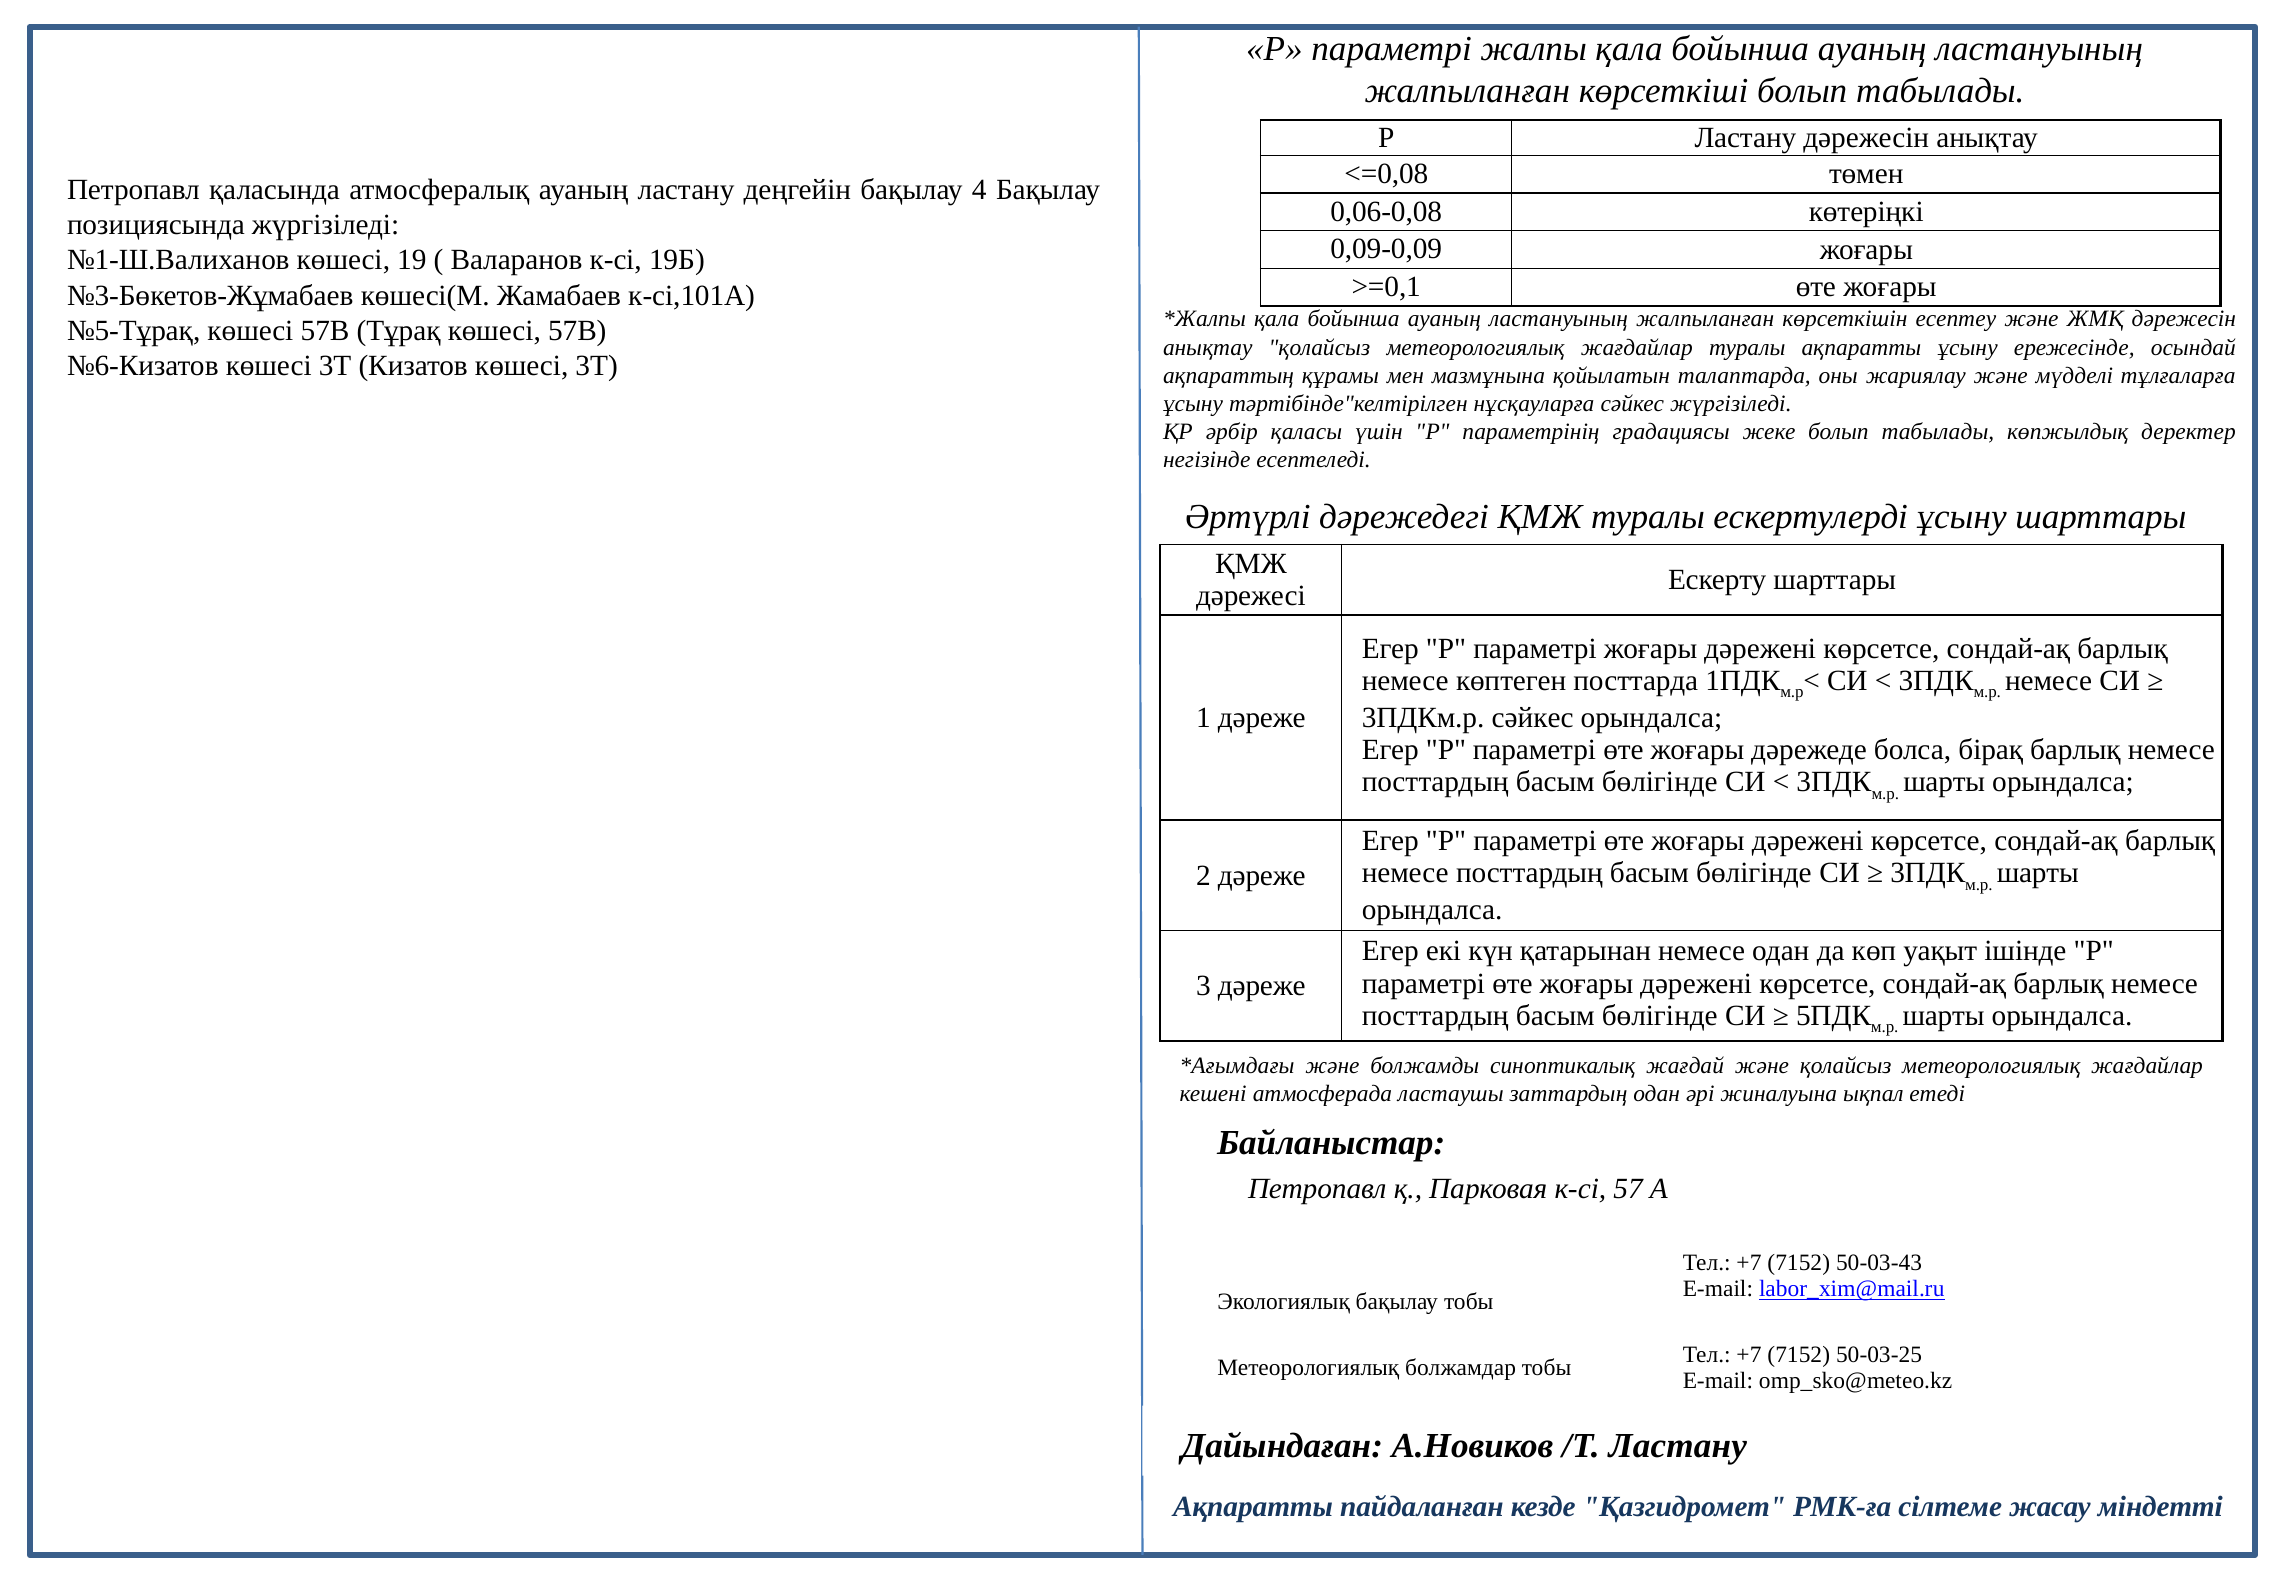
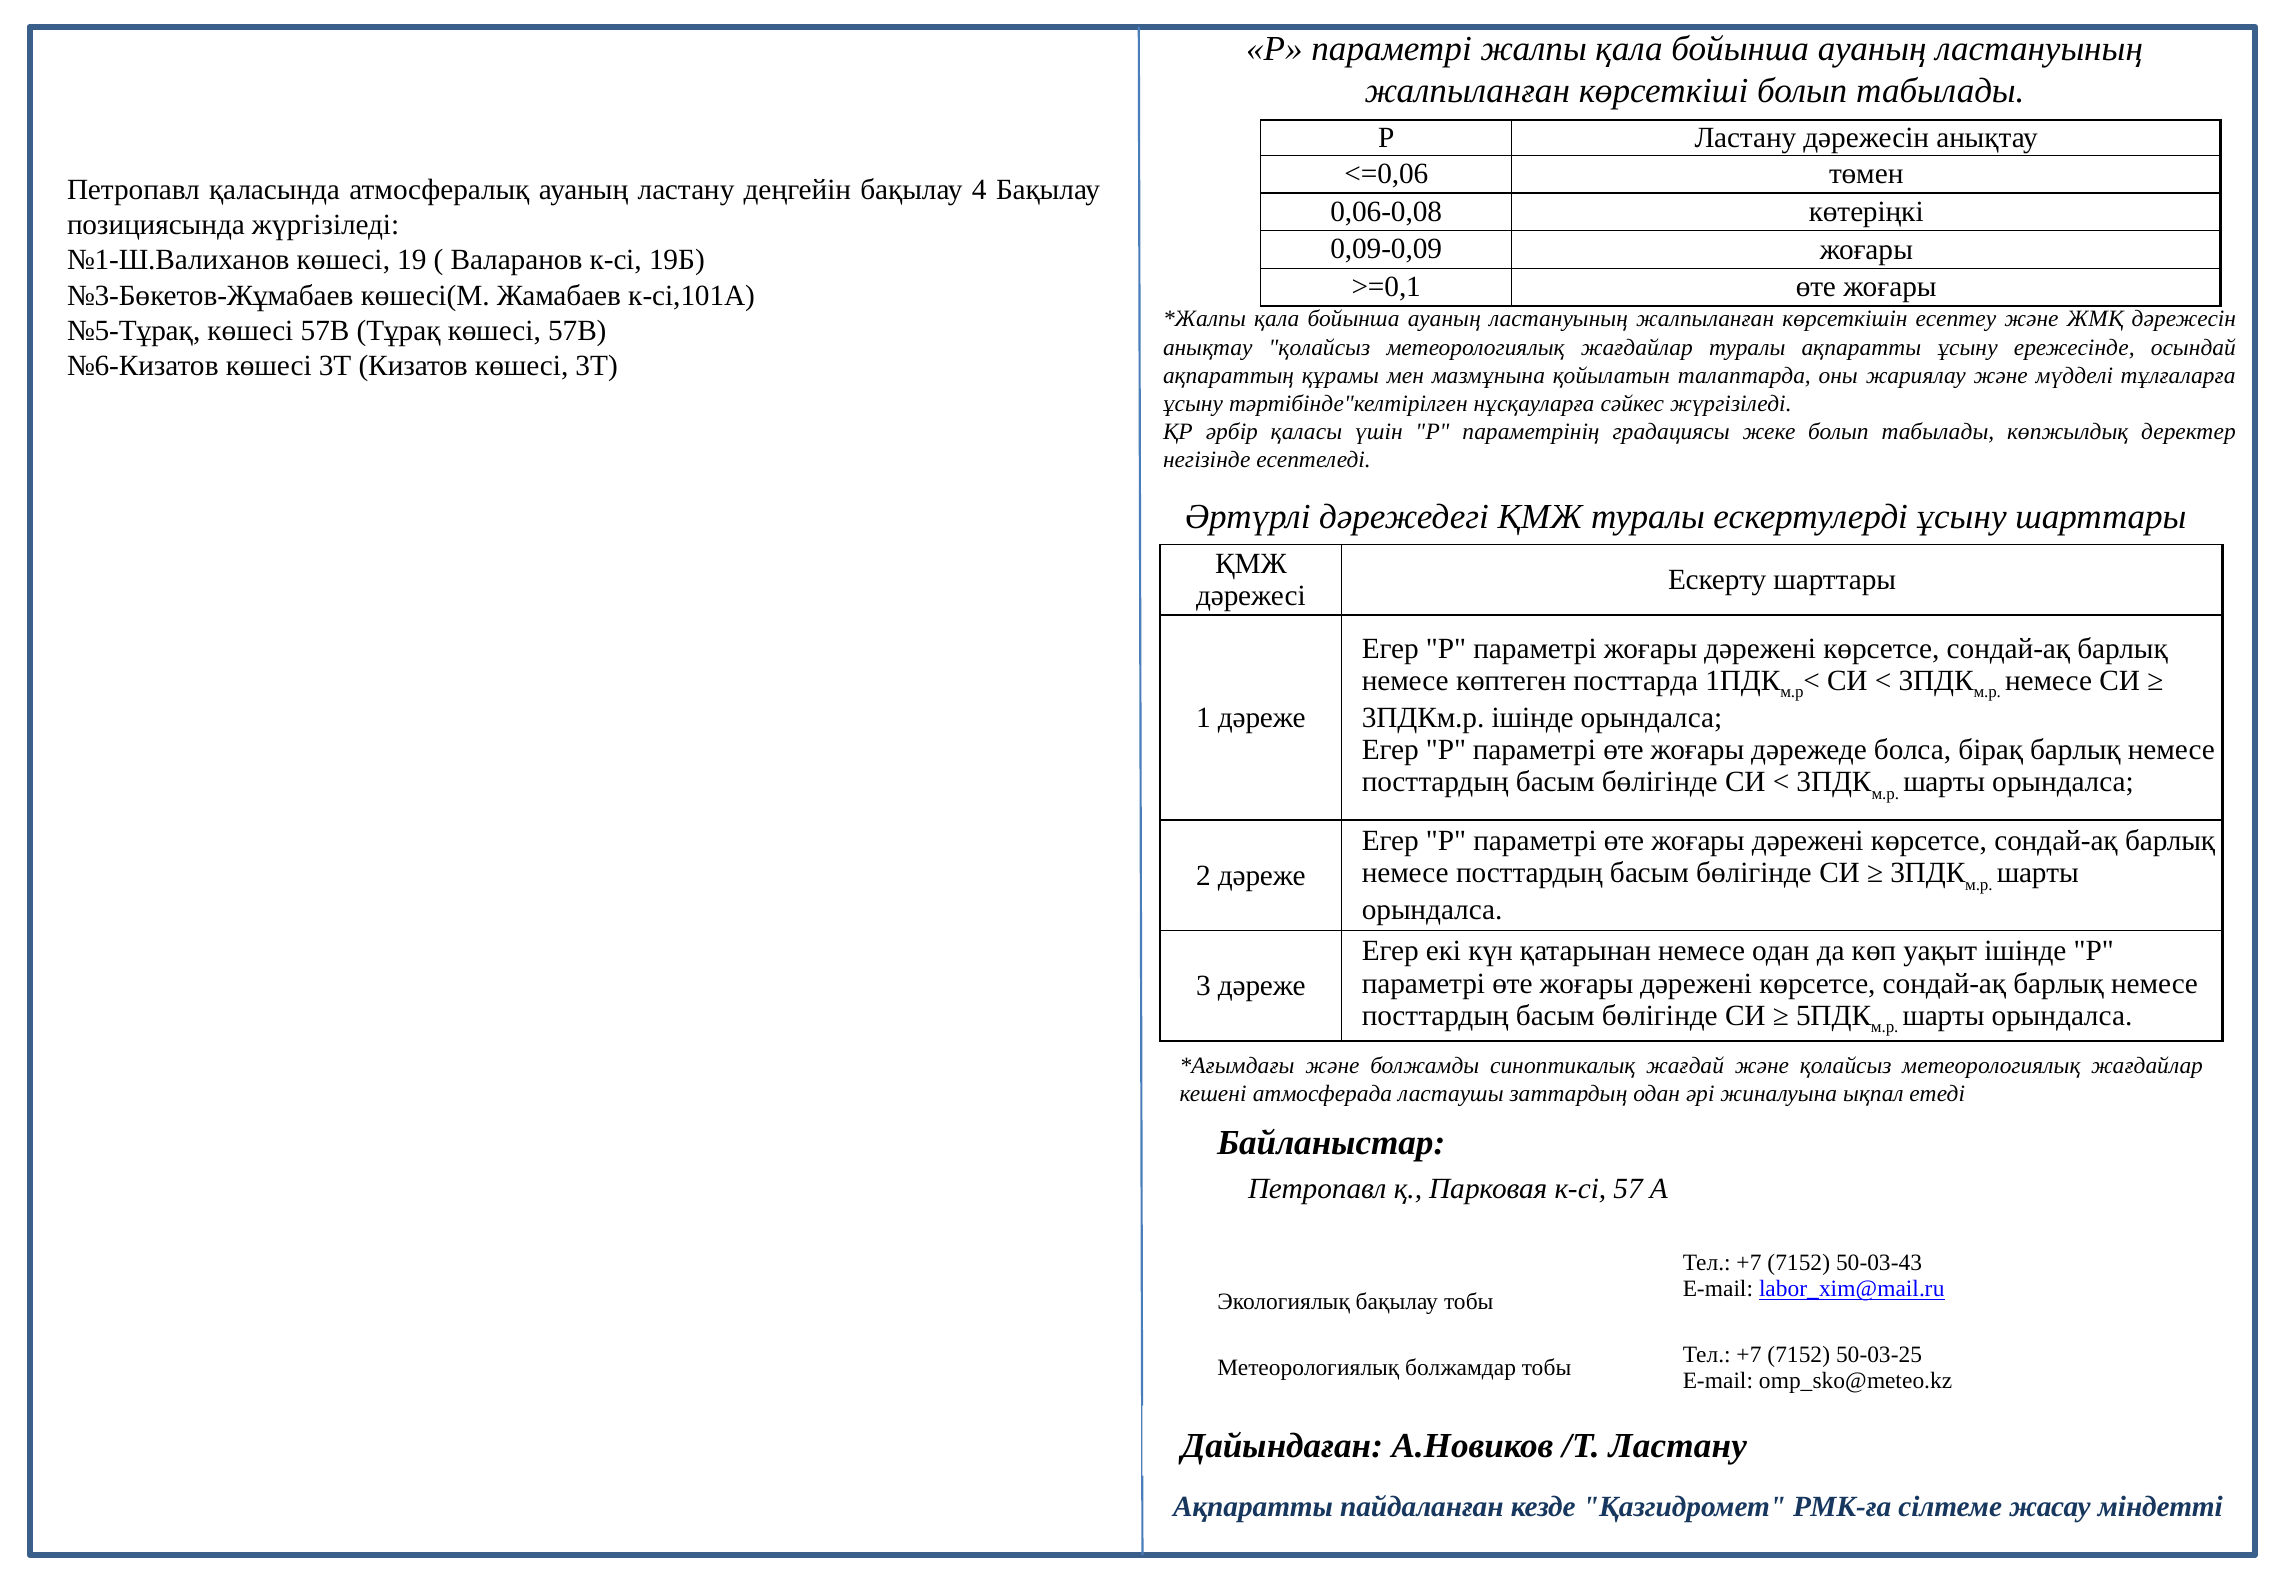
<=0,08: <=0,08 -> <=0,06
3ПДКм.р сәйкес: сәйкес -> ішінде
